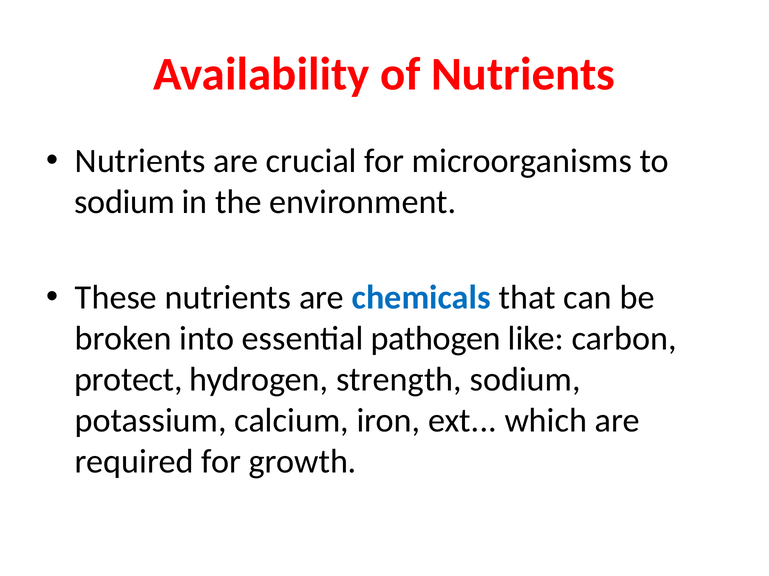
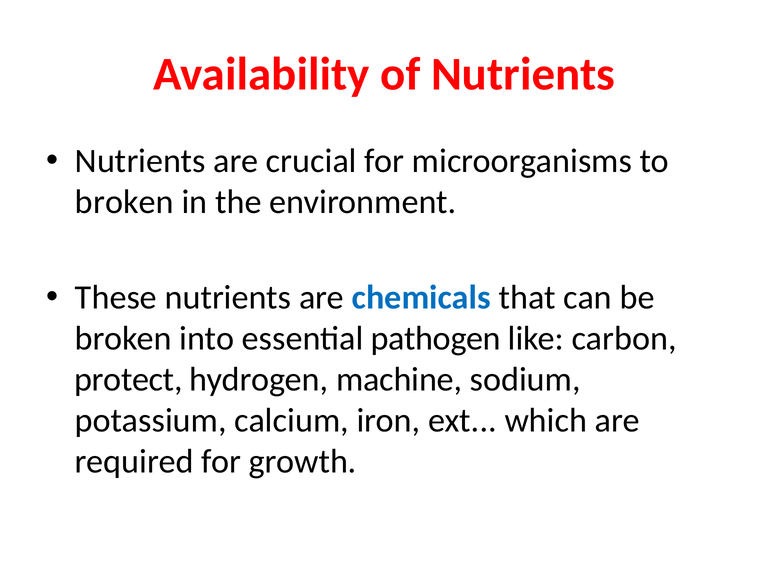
sodium at (125, 202): sodium -> broken
strength: strength -> machine
